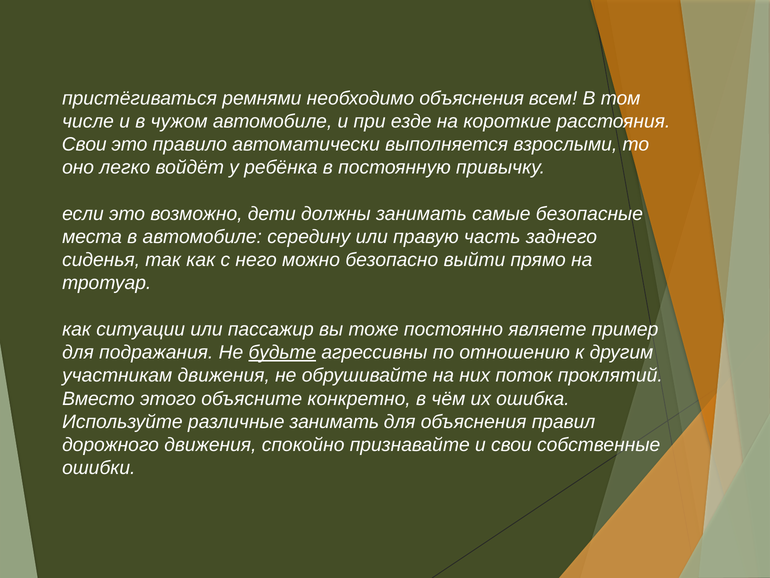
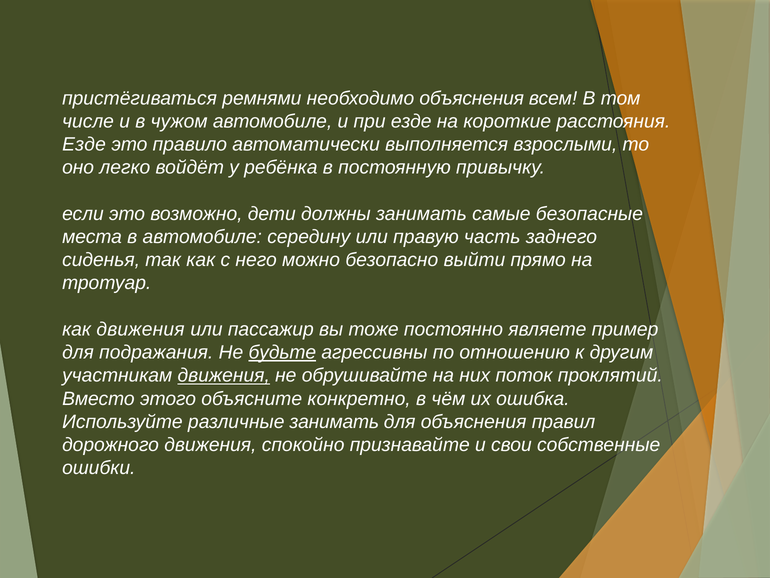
Свои at (84, 144): Свои -> Езде
как ситуации: ситуации -> движения
движения at (224, 375) underline: none -> present
